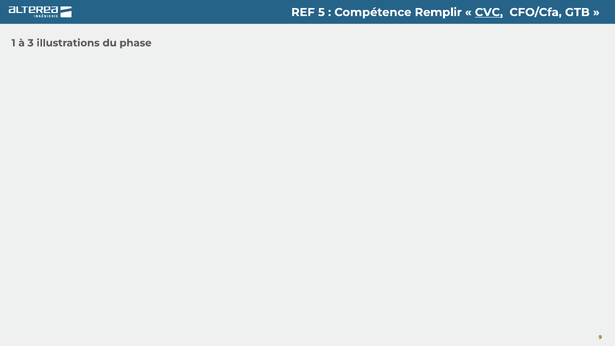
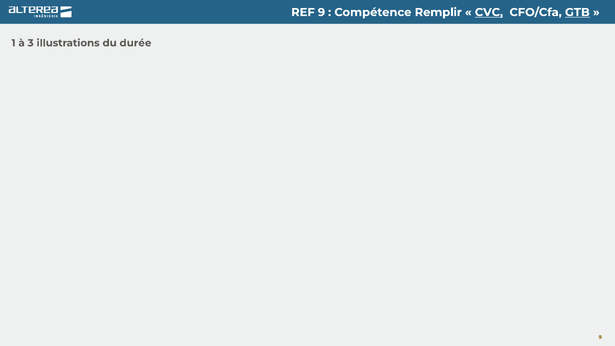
REF 5: 5 -> 9
GTB underline: none -> present
phase: phase -> durée
